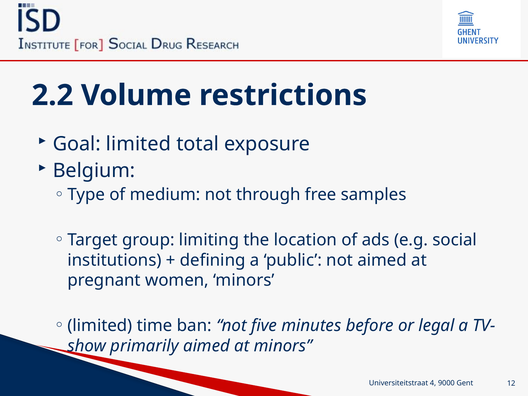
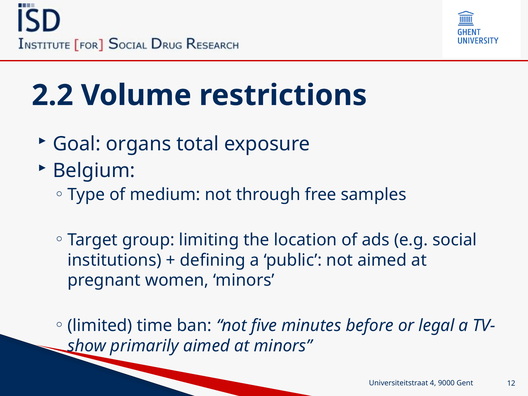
Goal limited: limited -> organs
